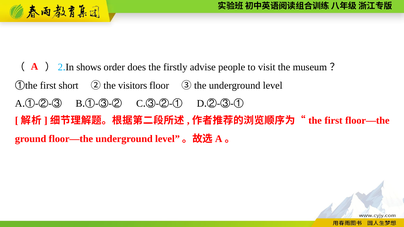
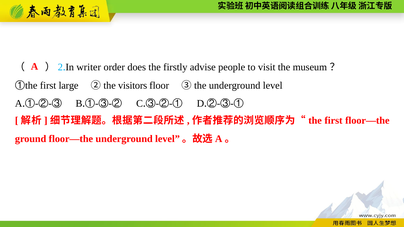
shows: shows -> writer
short: short -> large
